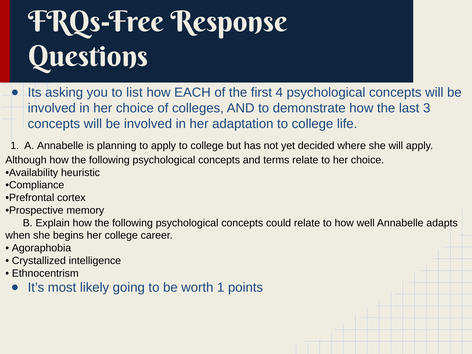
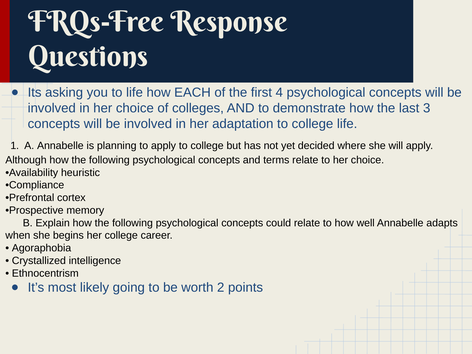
to list: list -> life
worth 1: 1 -> 2
